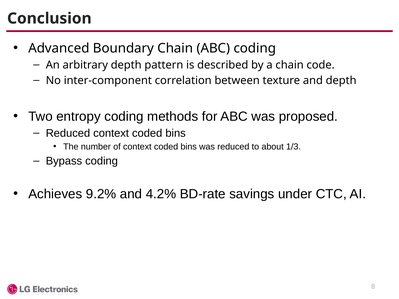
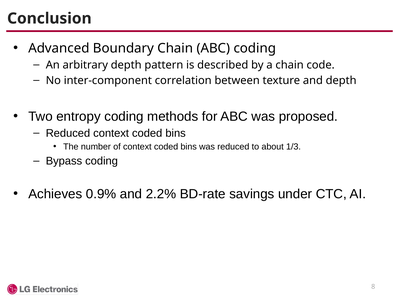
9.2%: 9.2% -> 0.9%
4.2%: 4.2% -> 2.2%
